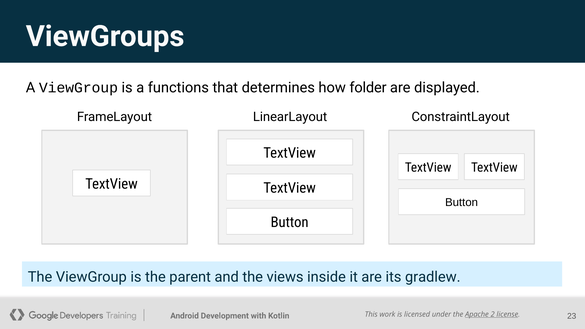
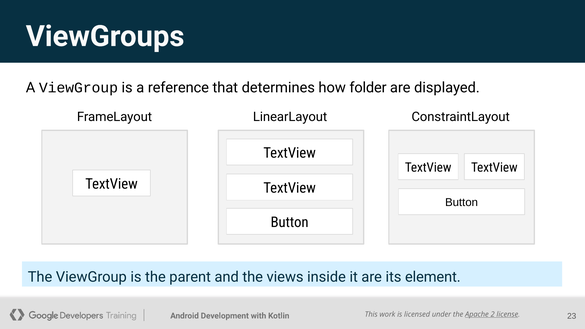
functions: functions -> reference
gradlew: gradlew -> element
